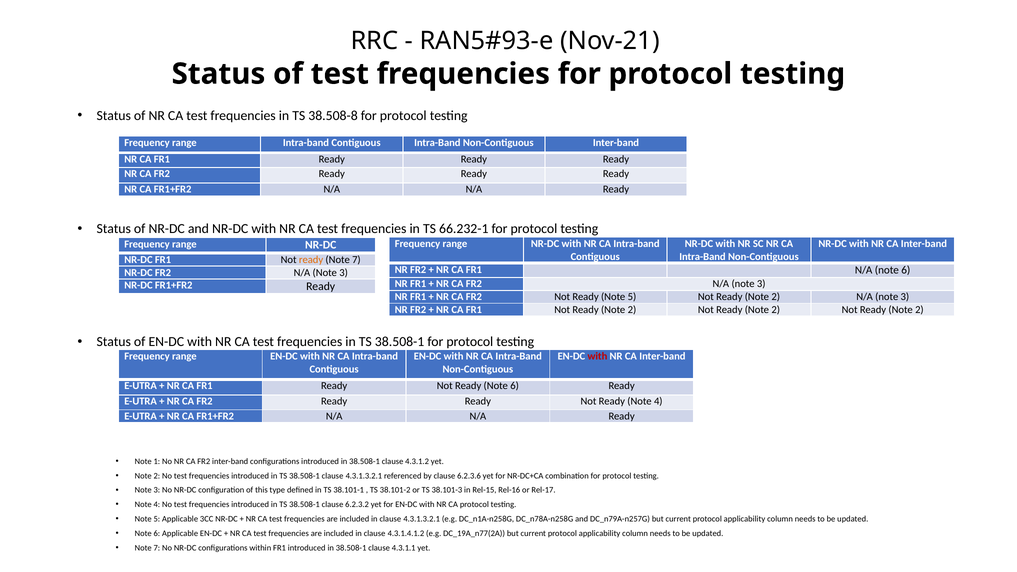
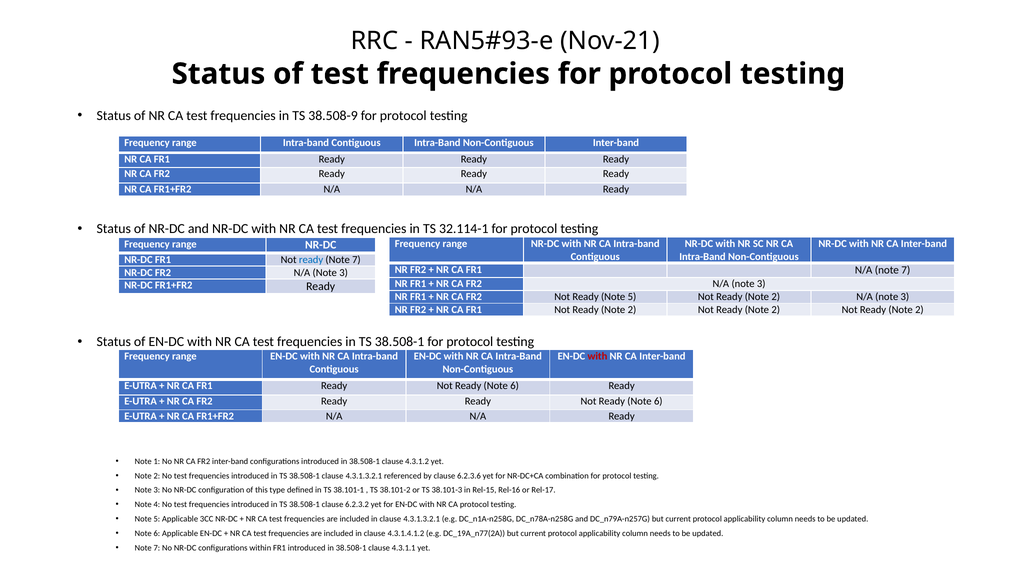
38.508-8: 38.508-8 -> 38.508-9
66.232-1: 66.232-1 -> 32.114-1
ready at (311, 260) colour: orange -> blue
N/A note 6: 6 -> 7
4 at (658, 401): 4 -> 6
